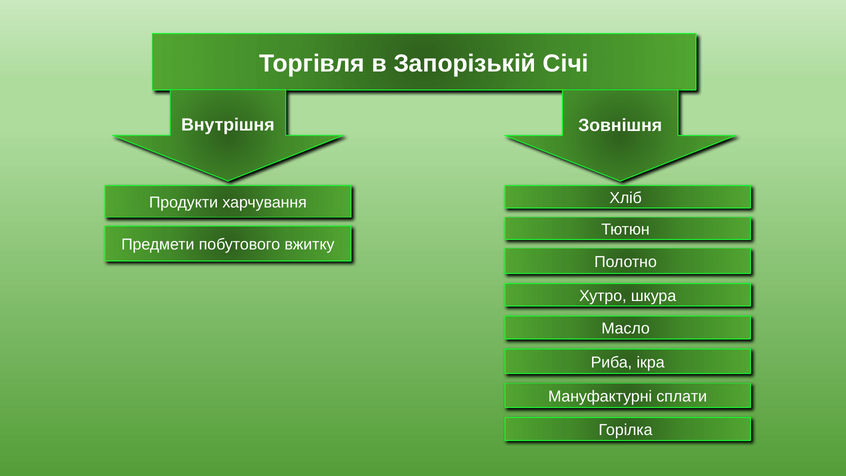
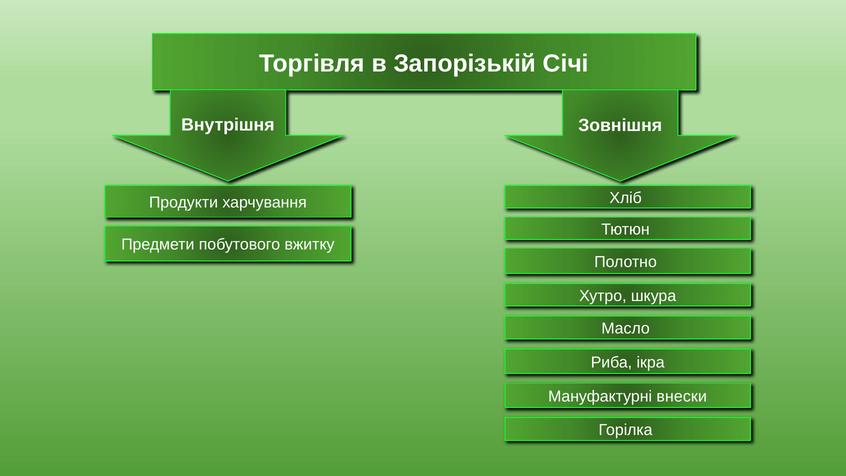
сплати: сплати -> внески
